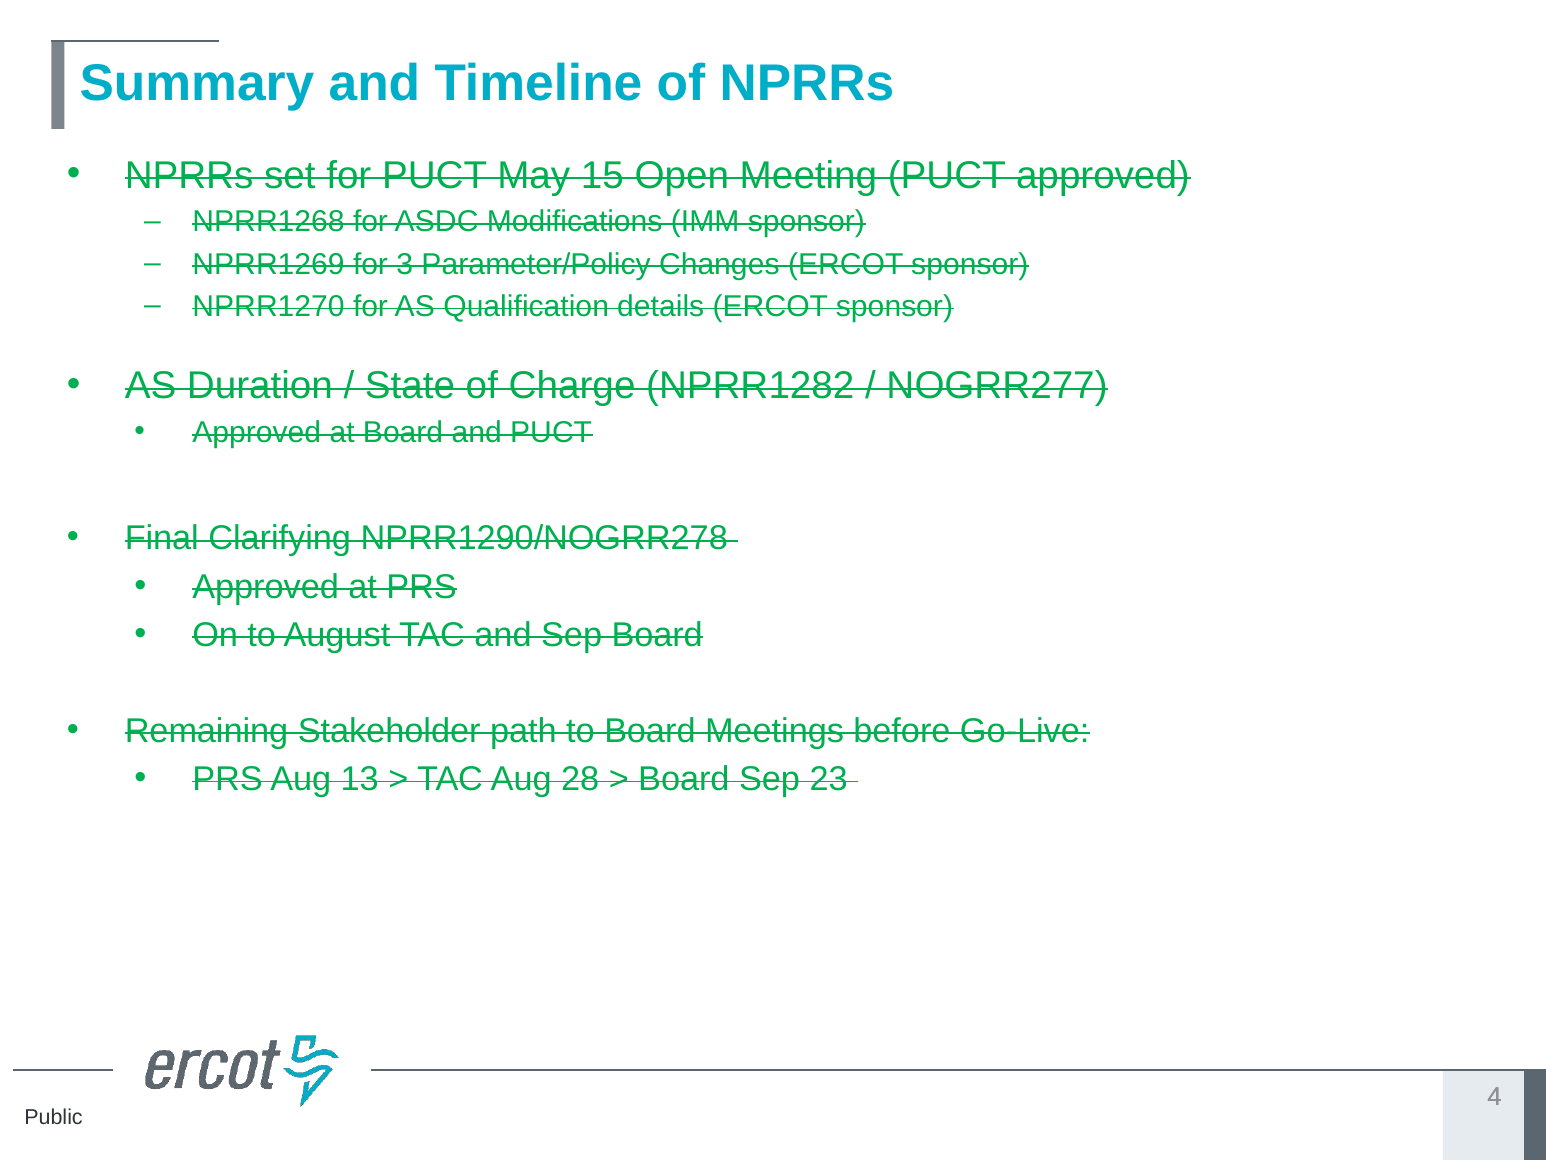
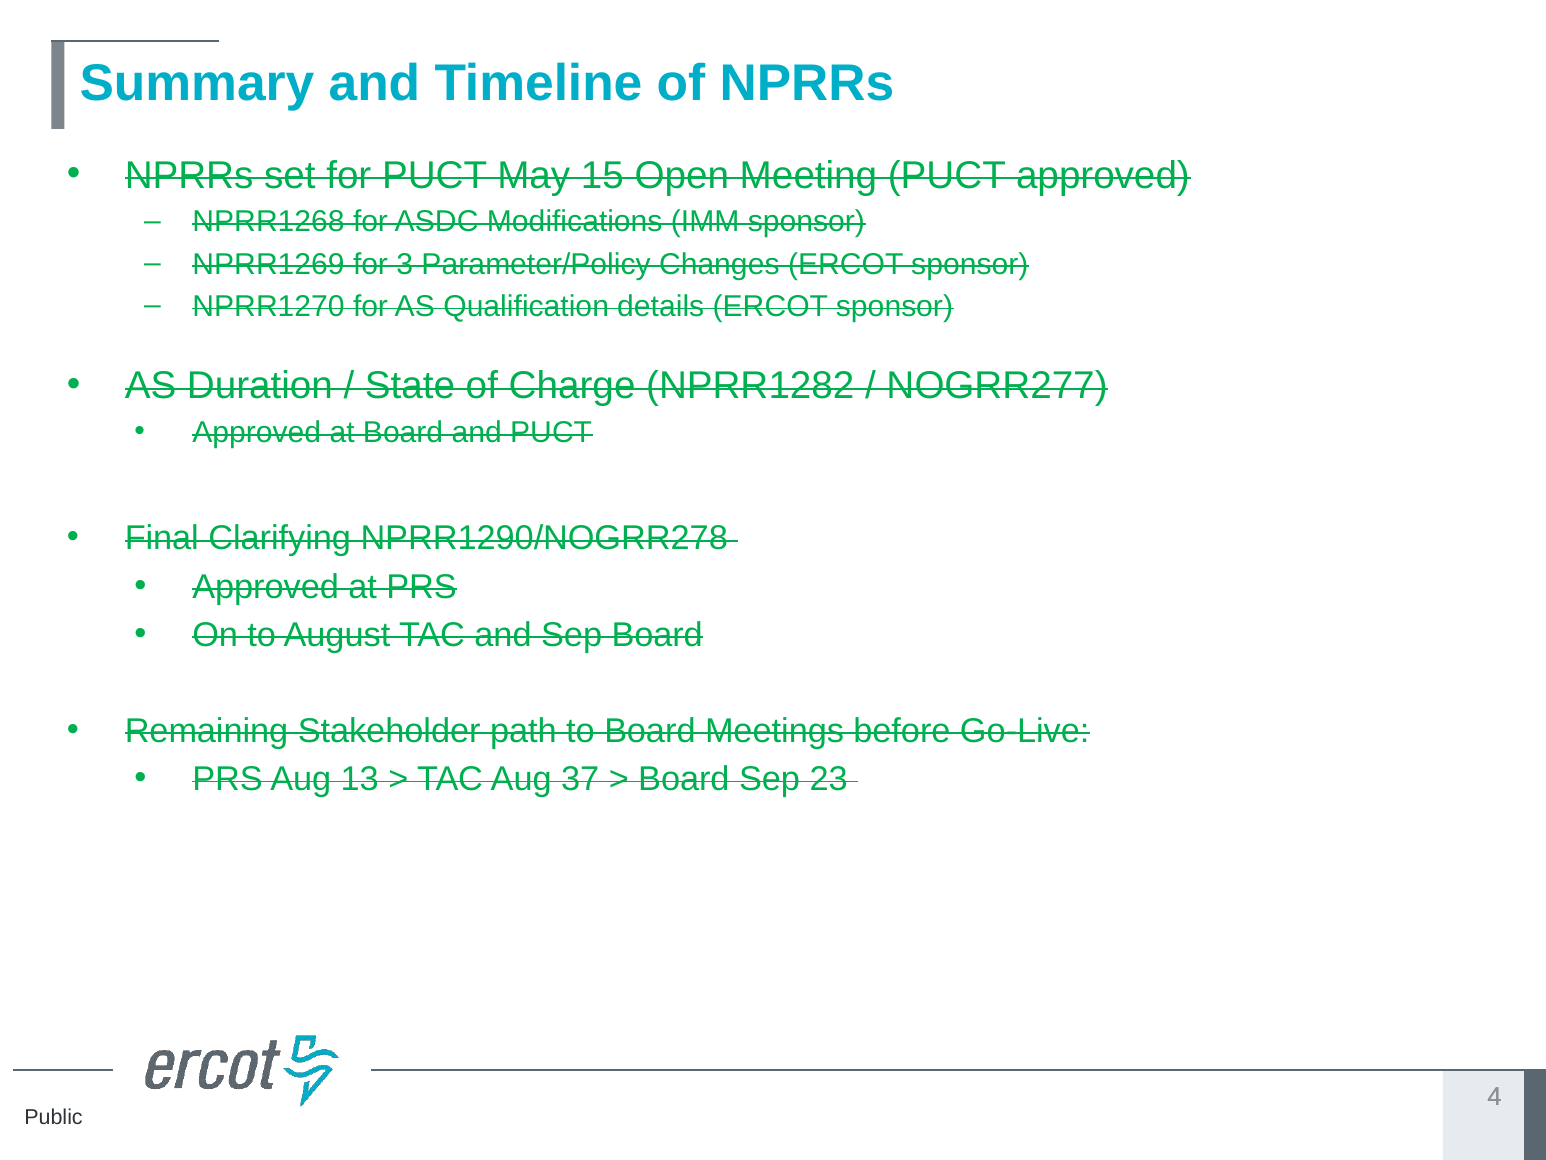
28: 28 -> 37
